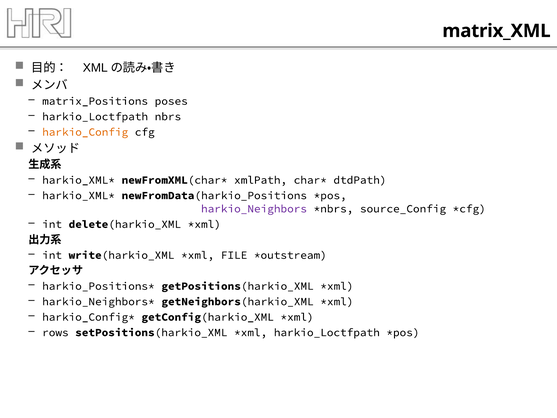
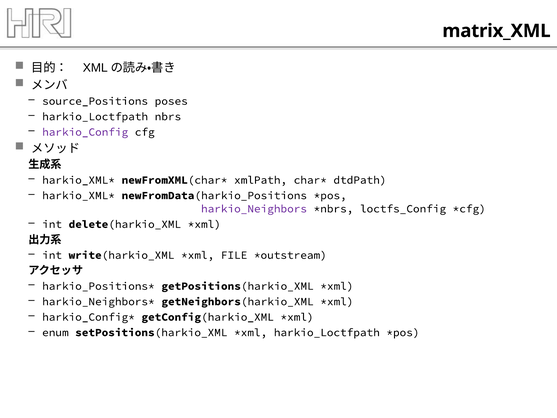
matrix_Positions: matrix_Positions -> source_Positions
harkio_Config colour: orange -> purple
source_Config: source_Config -> loctfs_Config
rows: rows -> enum
